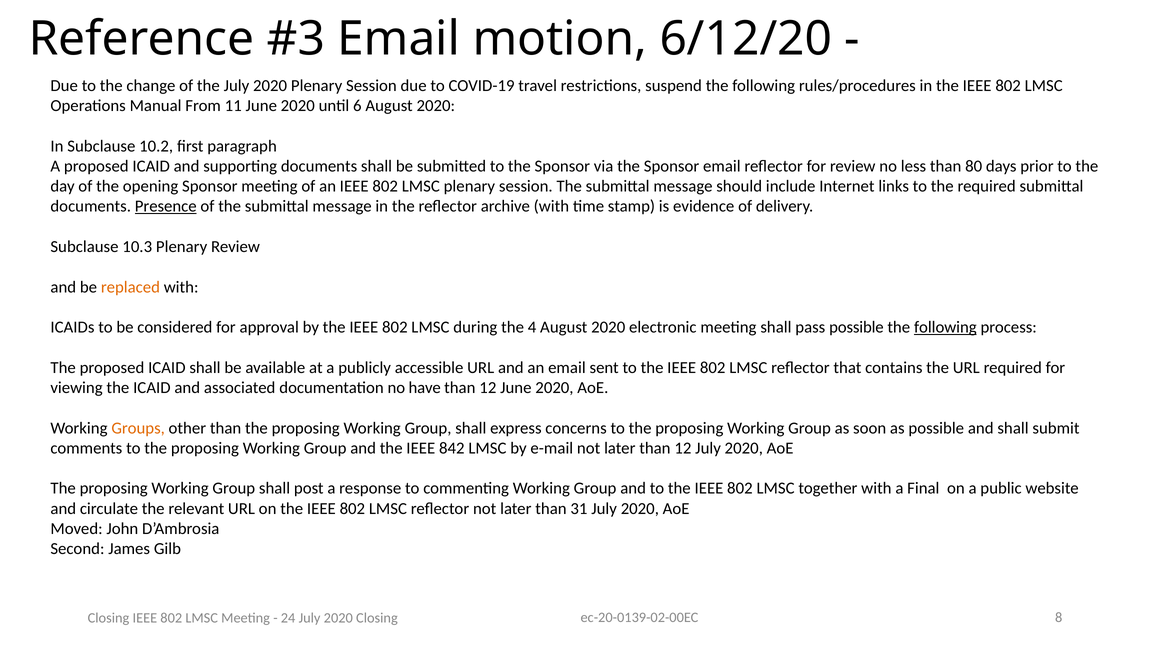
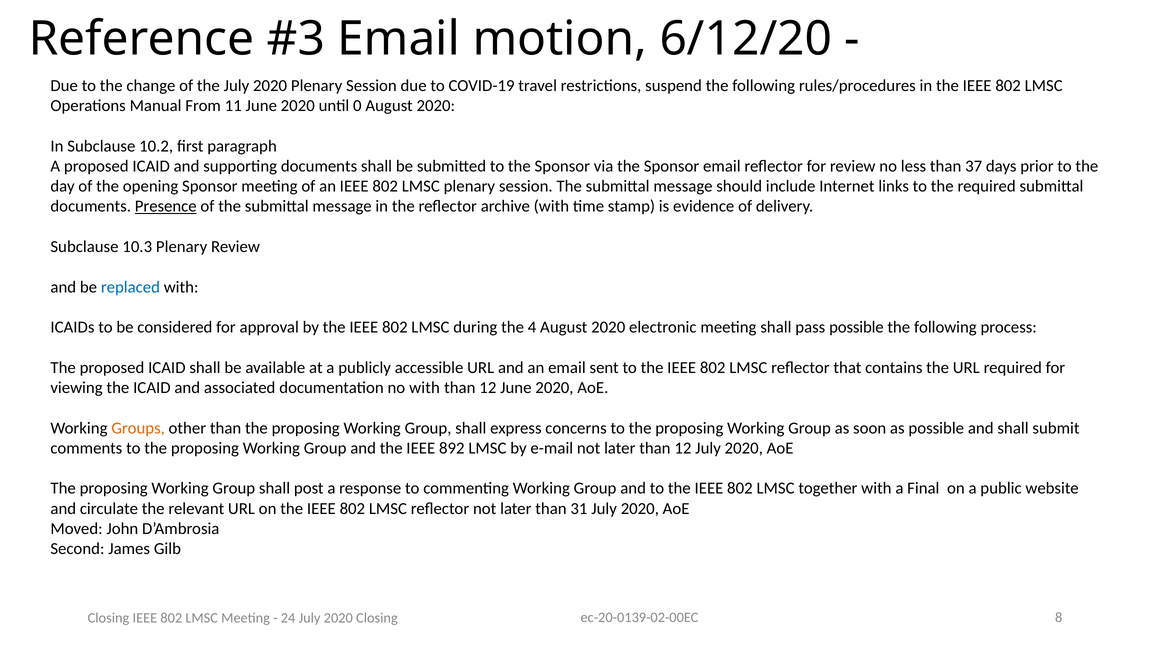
6: 6 -> 0
80: 80 -> 37
replaced colour: orange -> blue
following at (945, 327) underline: present -> none
no have: have -> with
842: 842 -> 892
